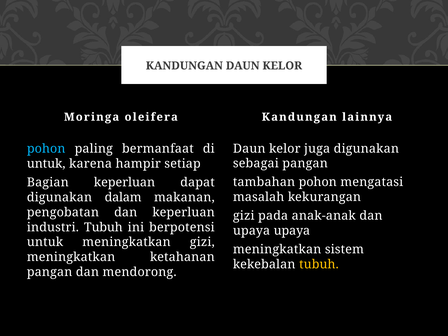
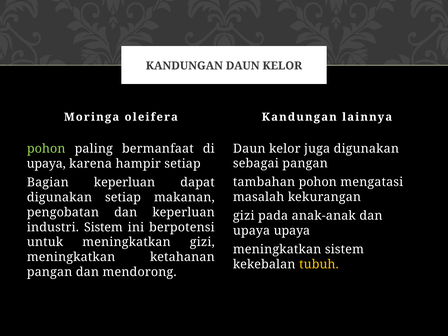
pohon at (46, 149) colour: light blue -> light green
untuk at (46, 164): untuk -> upaya
digunakan dalam: dalam -> setiap
industri Tubuh: Tubuh -> Sistem
